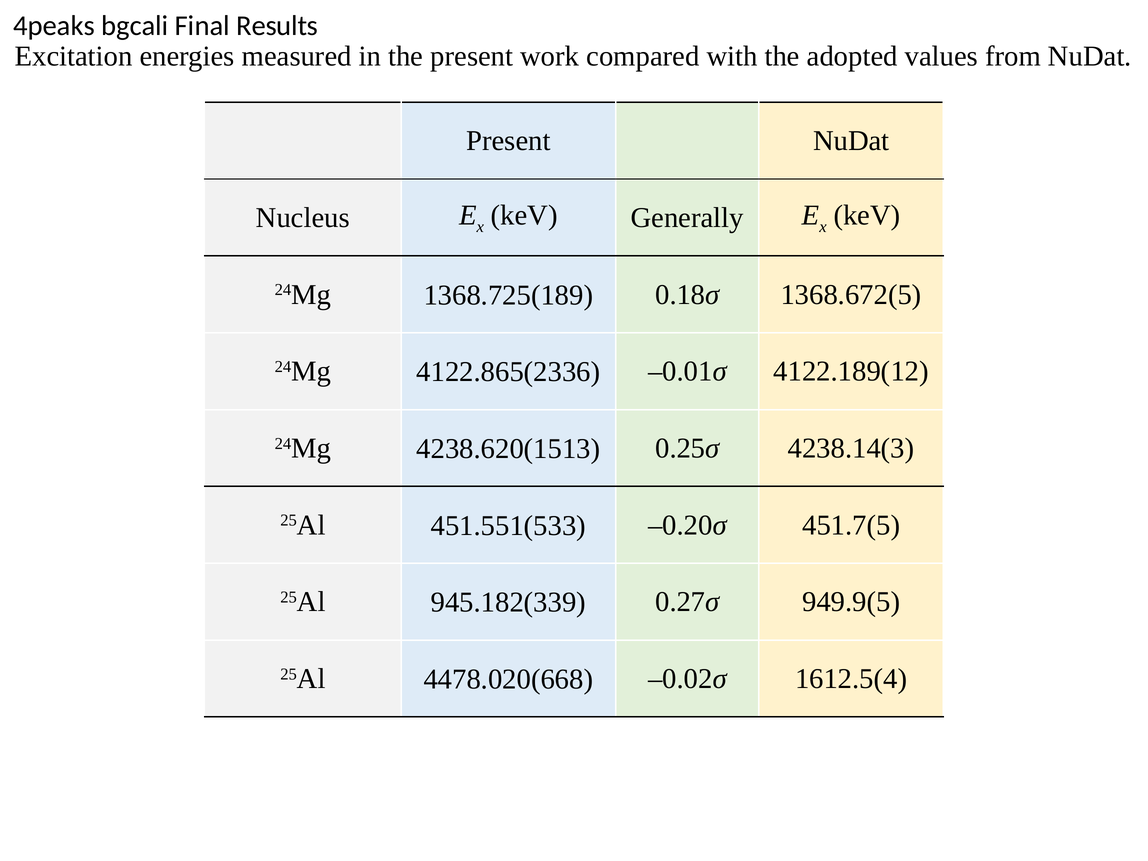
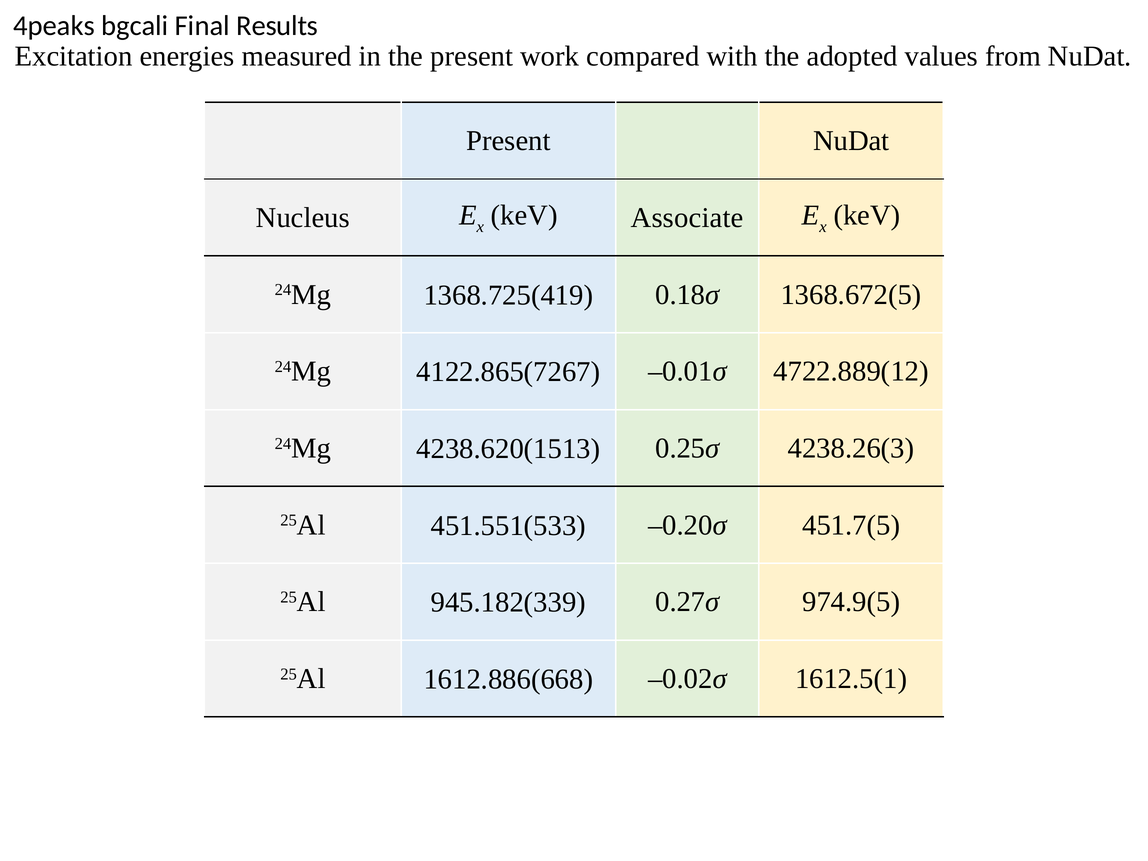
Generally: Generally -> Associate
1368.725(189: 1368.725(189 -> 1368.725(419
4122.865(2336: 4122.865(2336 -> 4122.865(7267
4122.189(12: 4122.189(12 -> 4722.889(12
4238.14(3: 4238.14(3 -> 4238.26(3
949.9(5: 949.9(5 -> 974.9(5
4478.020(668: 4478.020(668 -> 1612.886(668
1612.5(4: 1612.5(4 -> 1612.5(1
